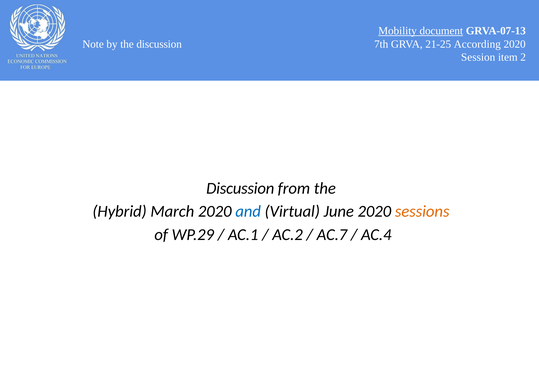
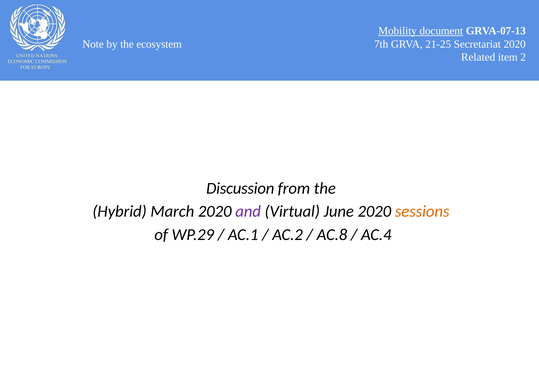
According: According -> Secretariat
the discussion: discussion -> ecosystem
Session: Session -> Related
and colour: blue -> purple
AC.7: AC.7 -> AC.8
